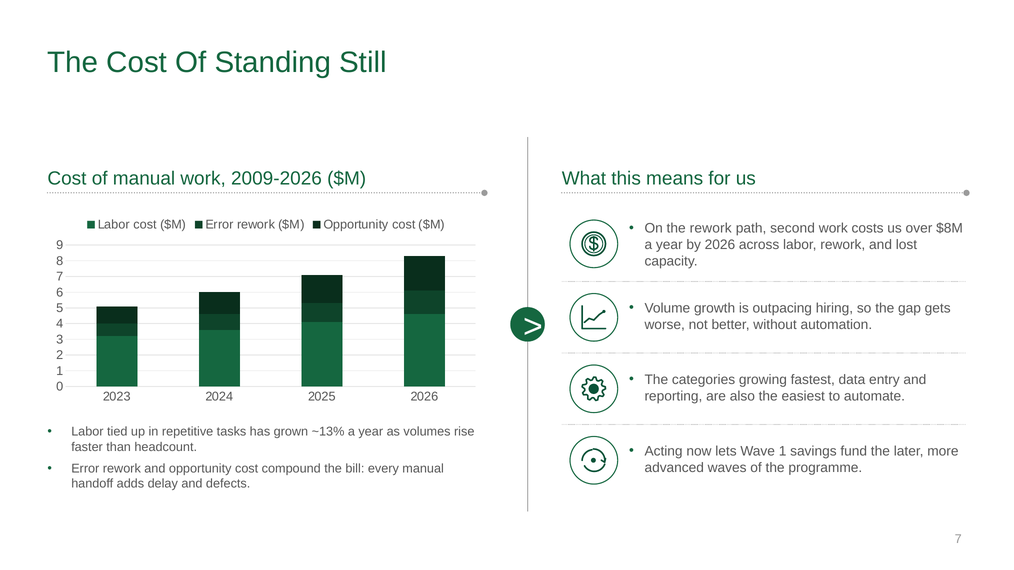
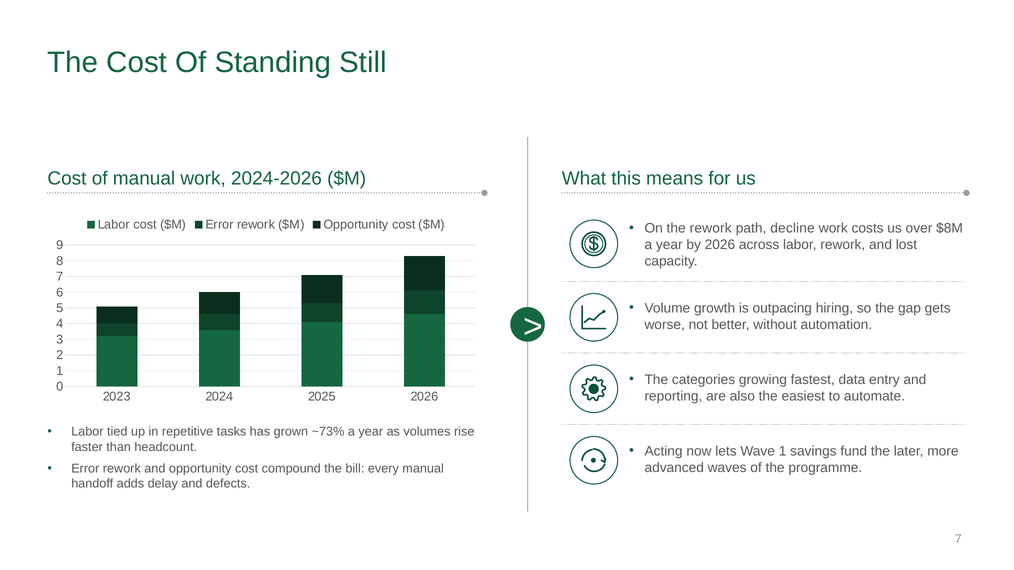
2009-2026: 2009-2026 -> 2024-2026
second: second -> decline
~13%: ~13% -> ~73%
